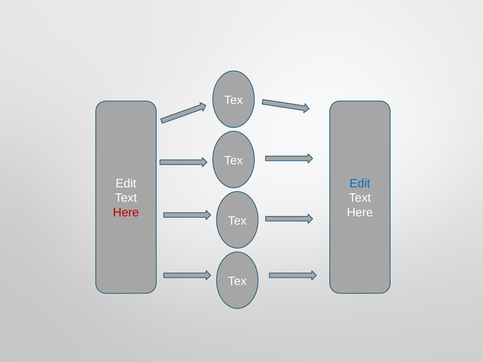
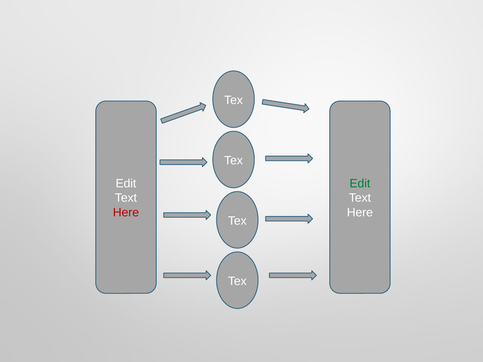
Edit at (360, 184) colour: blue -> green
